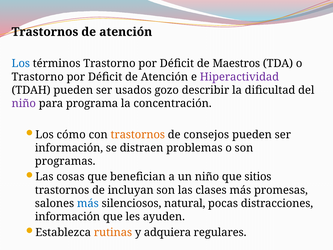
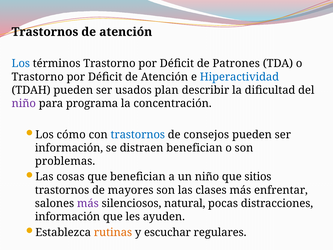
Maestros: Maestros -> Patrones
Hiperactividad colour: purple -> blue
gozo: gozo -> plan
trastornos at (138, 134) colour: orange -> blue
distraen problemas: problemas -> benefician
programas: programas -> problemas
incluyan: incluyan -> mayores
promesas: promesas -> enfrentar
más at (88, 203) colour: blue -> purple
adquiera: adquiera -> escuchar
